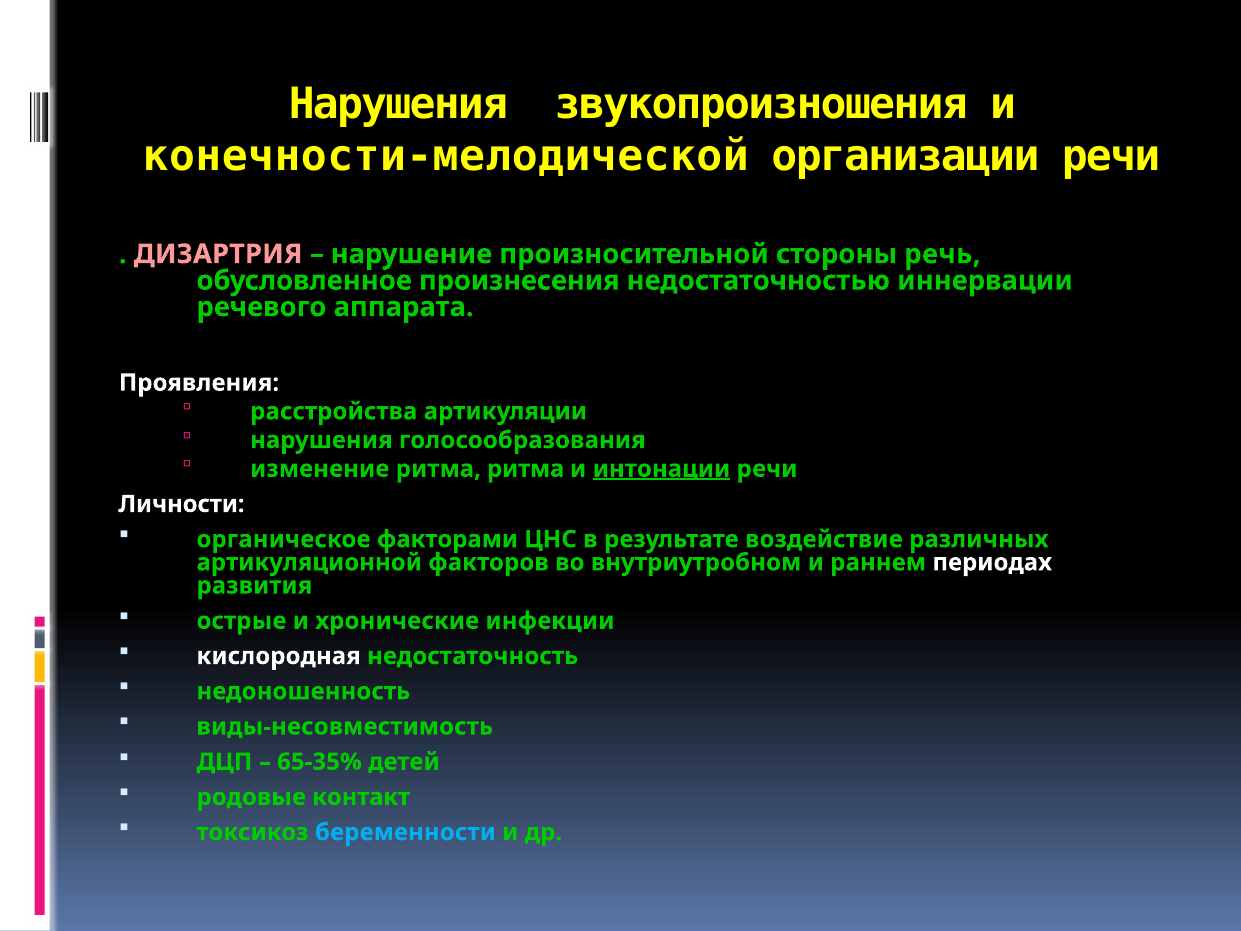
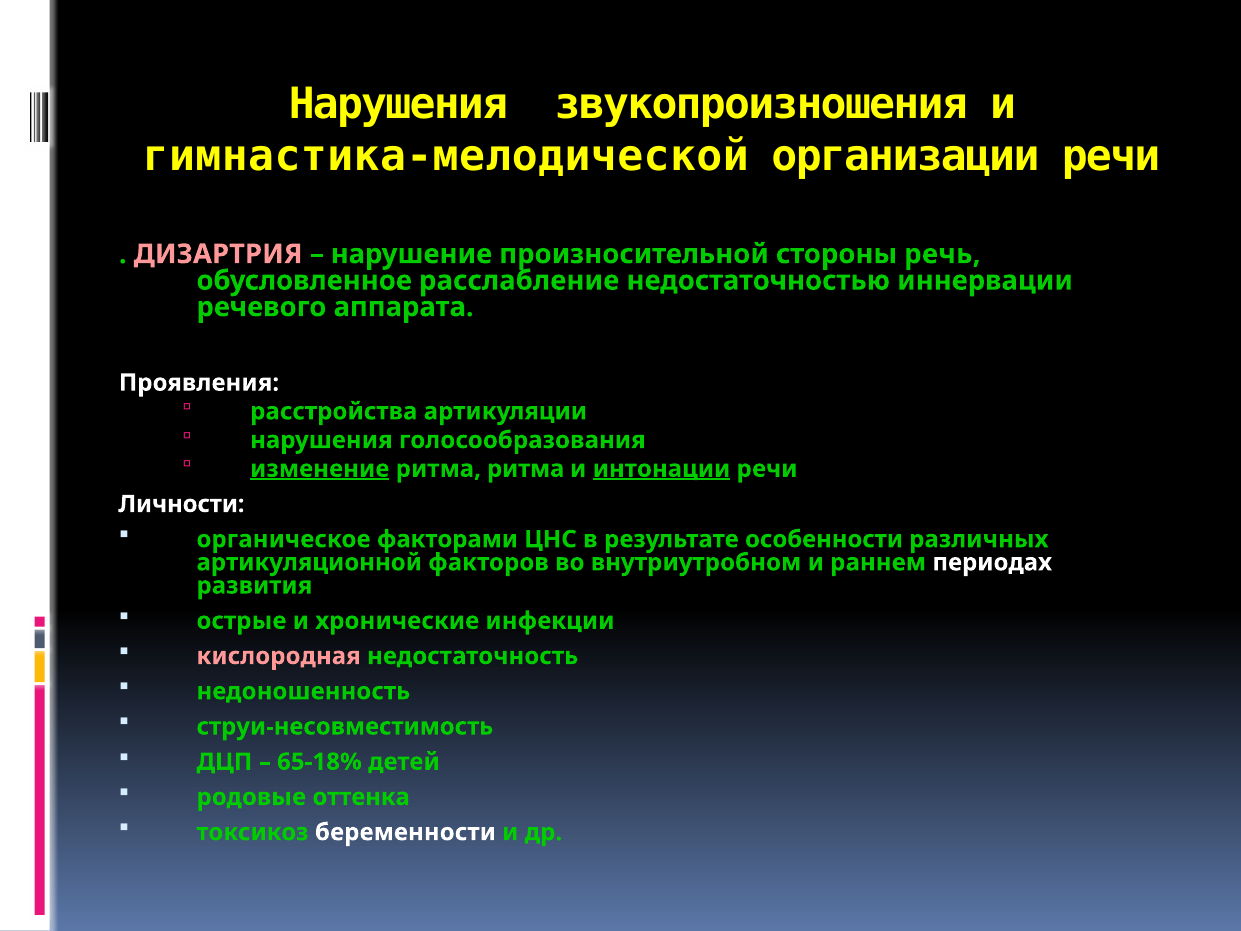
конечности-мелодической: конечности-мелодической -> гимнастика-мелодической
произнесения: произнесения -> расслабление
изменение underline: none -> present
воздействие: воздействие -> особенности
кислородная colour: white -> pink
виды-несовместимость: виды-несовместимость -> струи-несовместимость
65-35%: 65-35% -> 65-18%
контакт: контакт -> оттенка
беременности colour: light blue -> white
